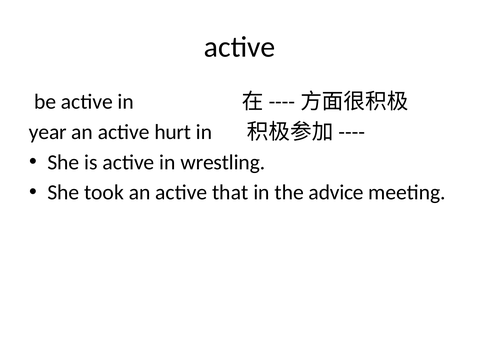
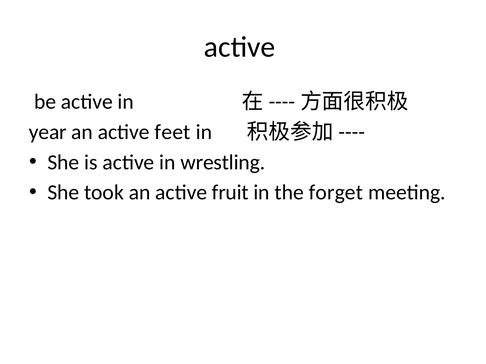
hurt: hurt -> feet
that: that -> fruit
advice: advice -> forget
